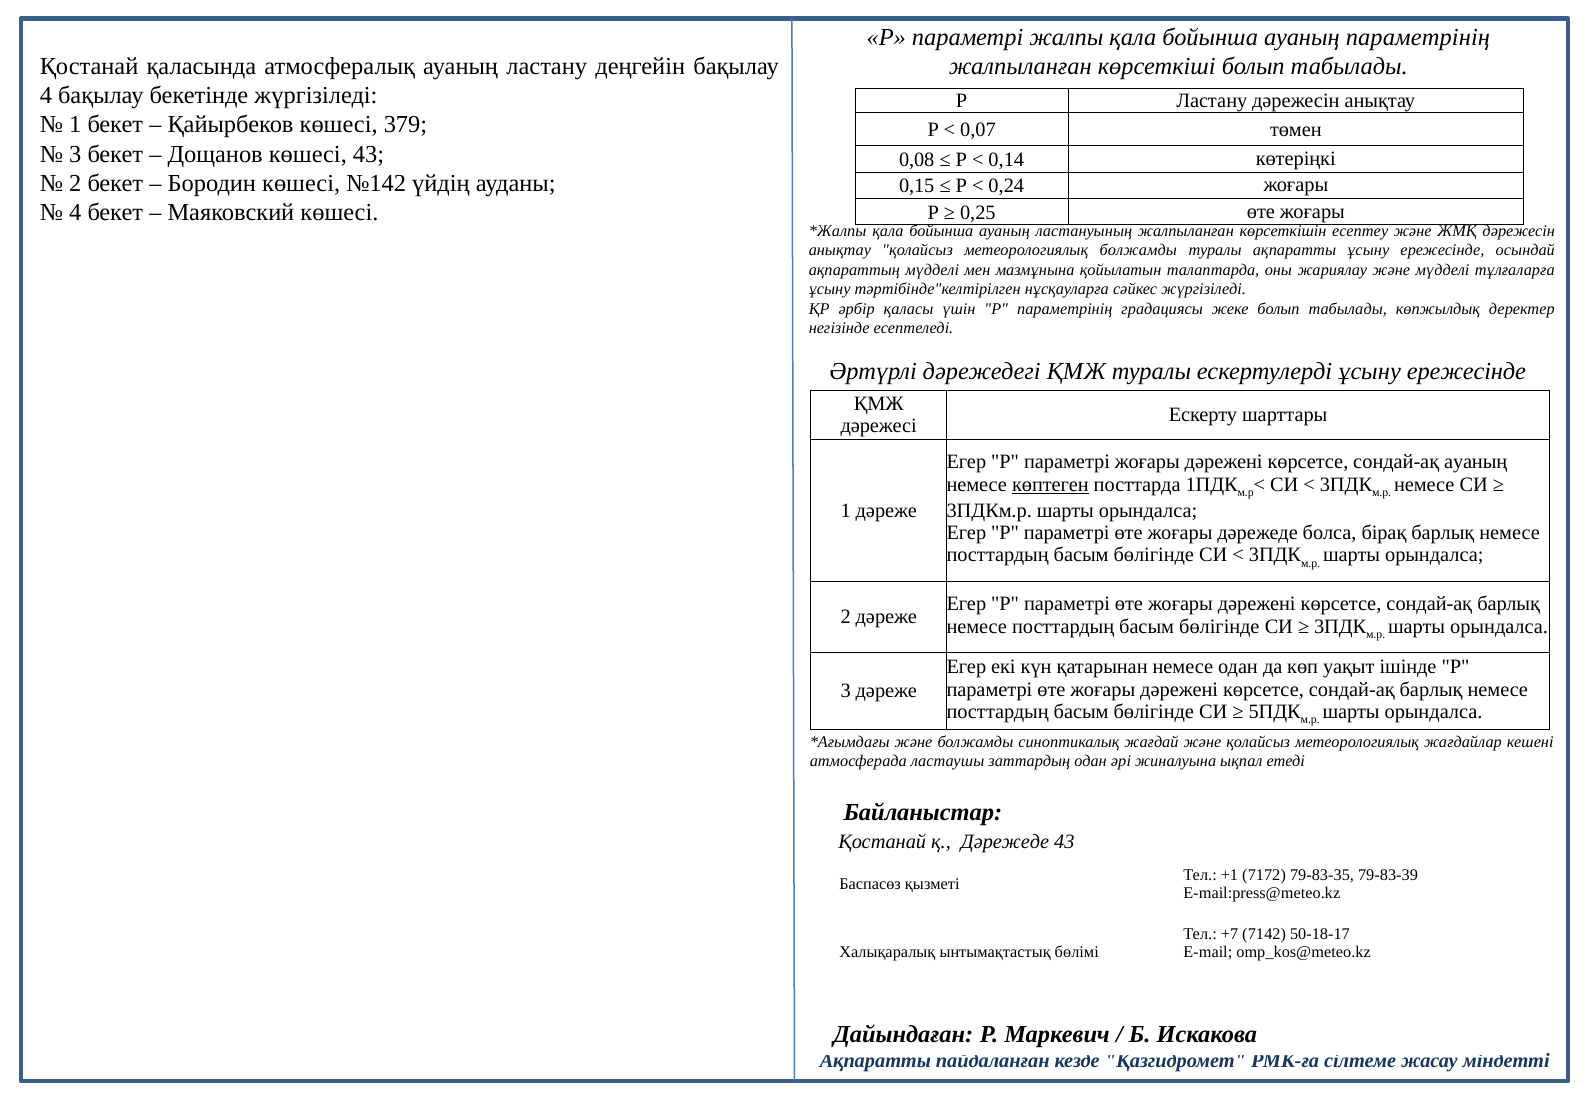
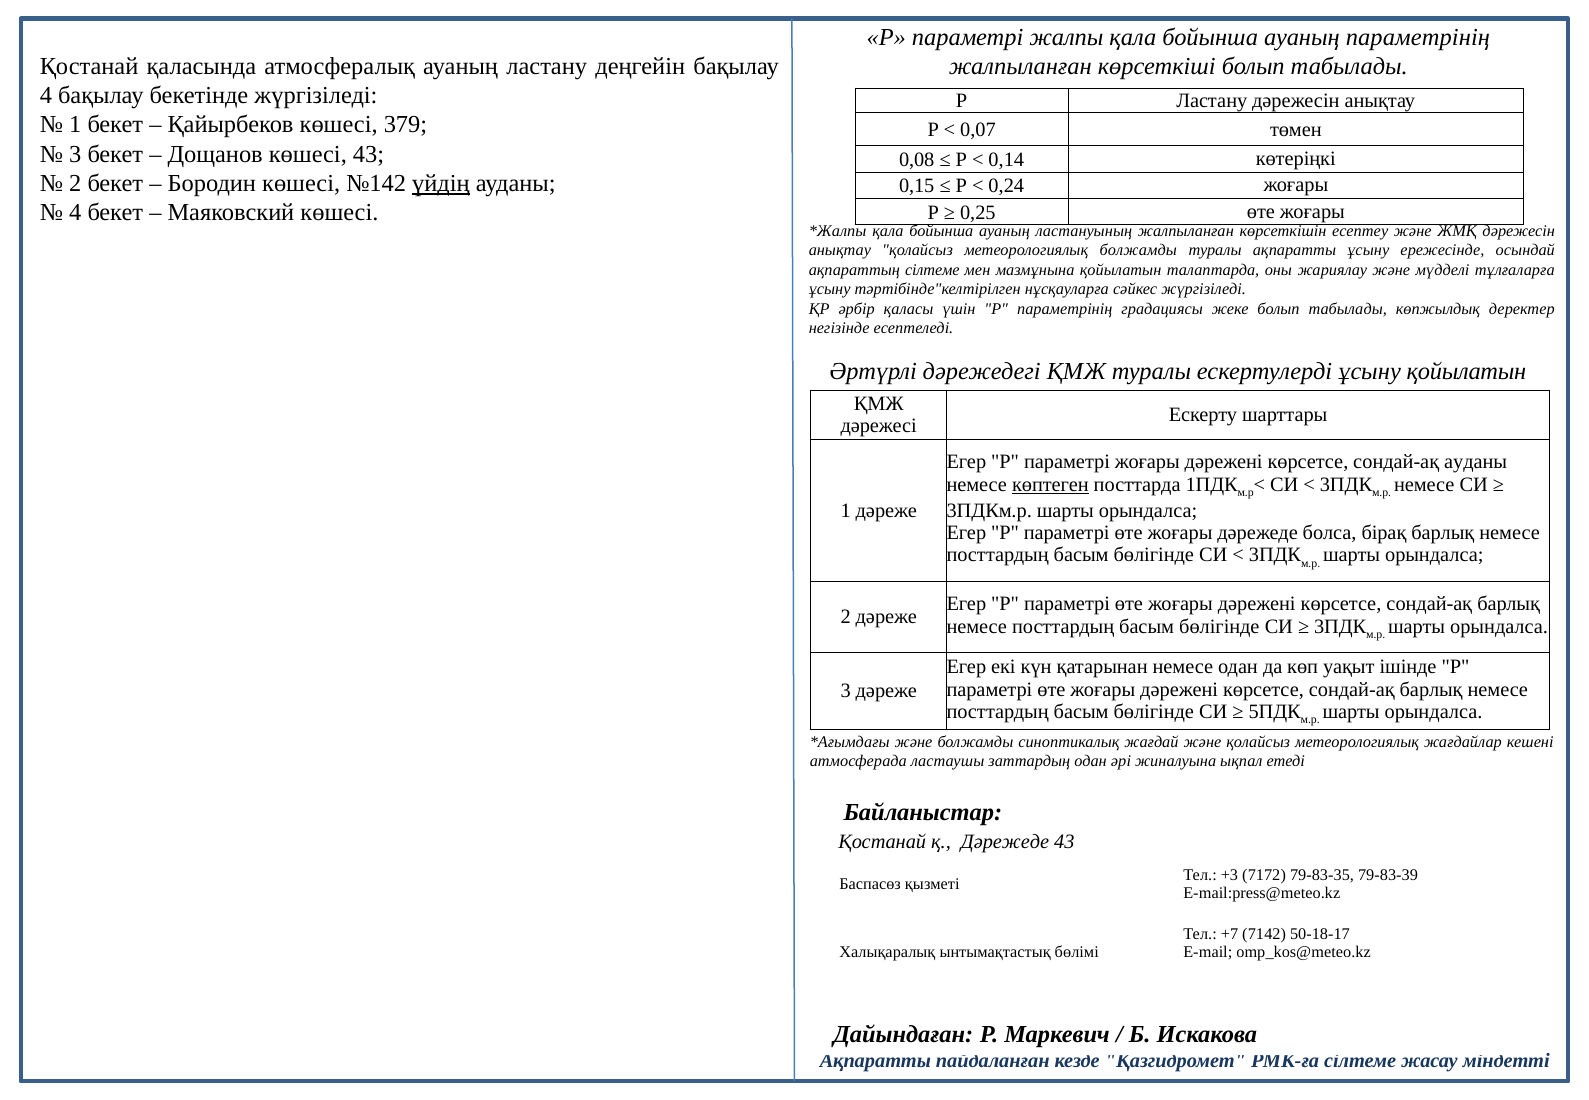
үйдің underline: none -> present
ақпараттың мүдделі: мүдделі -> сілтеме
ескертулерді ұсыну ережесінде: ережесінде -> қойылатын
сондай-ақ ауаның: ауаның -> ауданы
+1: +1 -> +3
